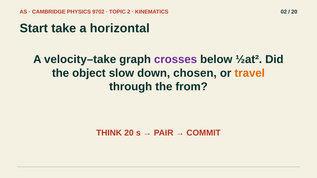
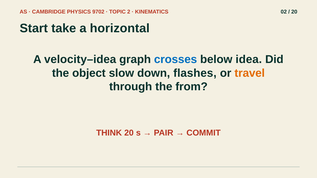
velocity–take: velocity–take -> velocity–idea
crosses colour: purple -> blue
½at²: ½at² -> idea
chosen: chosen -> flashes
